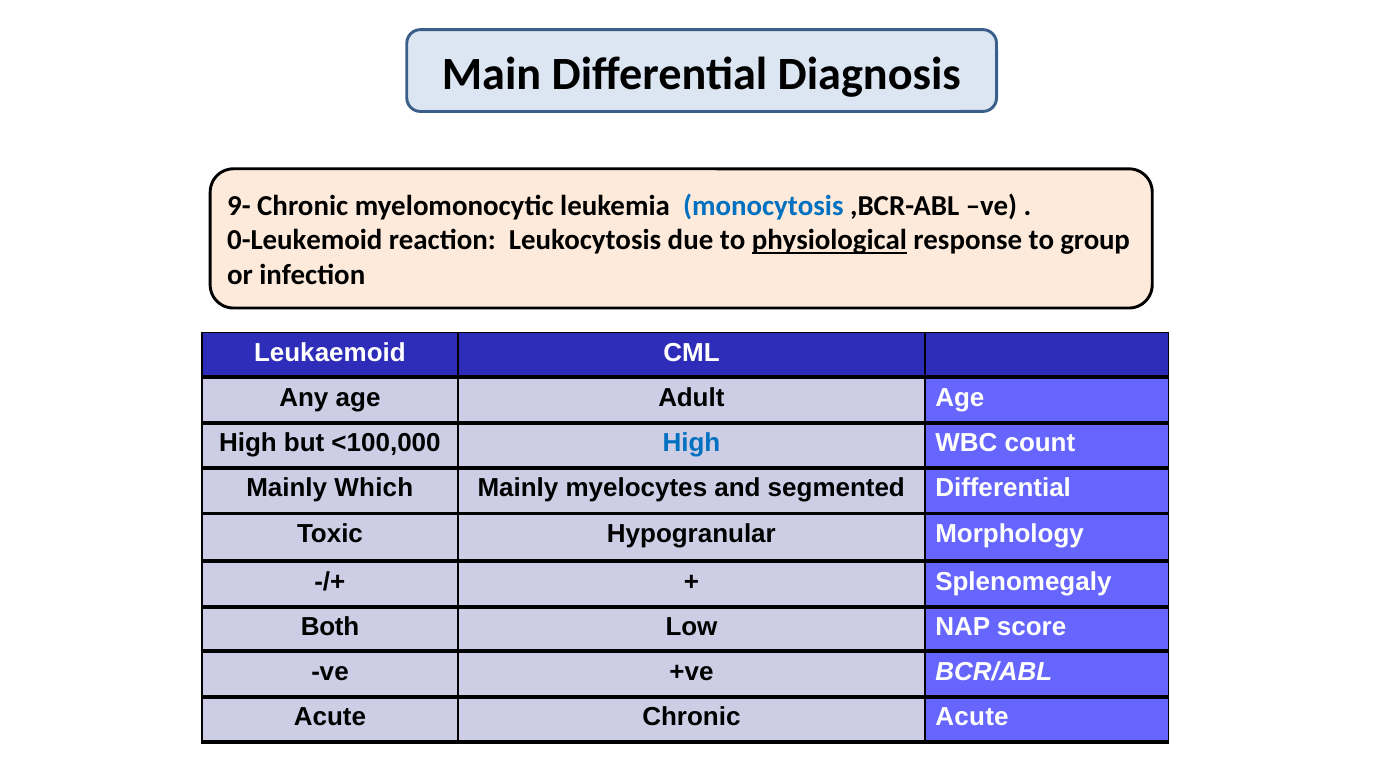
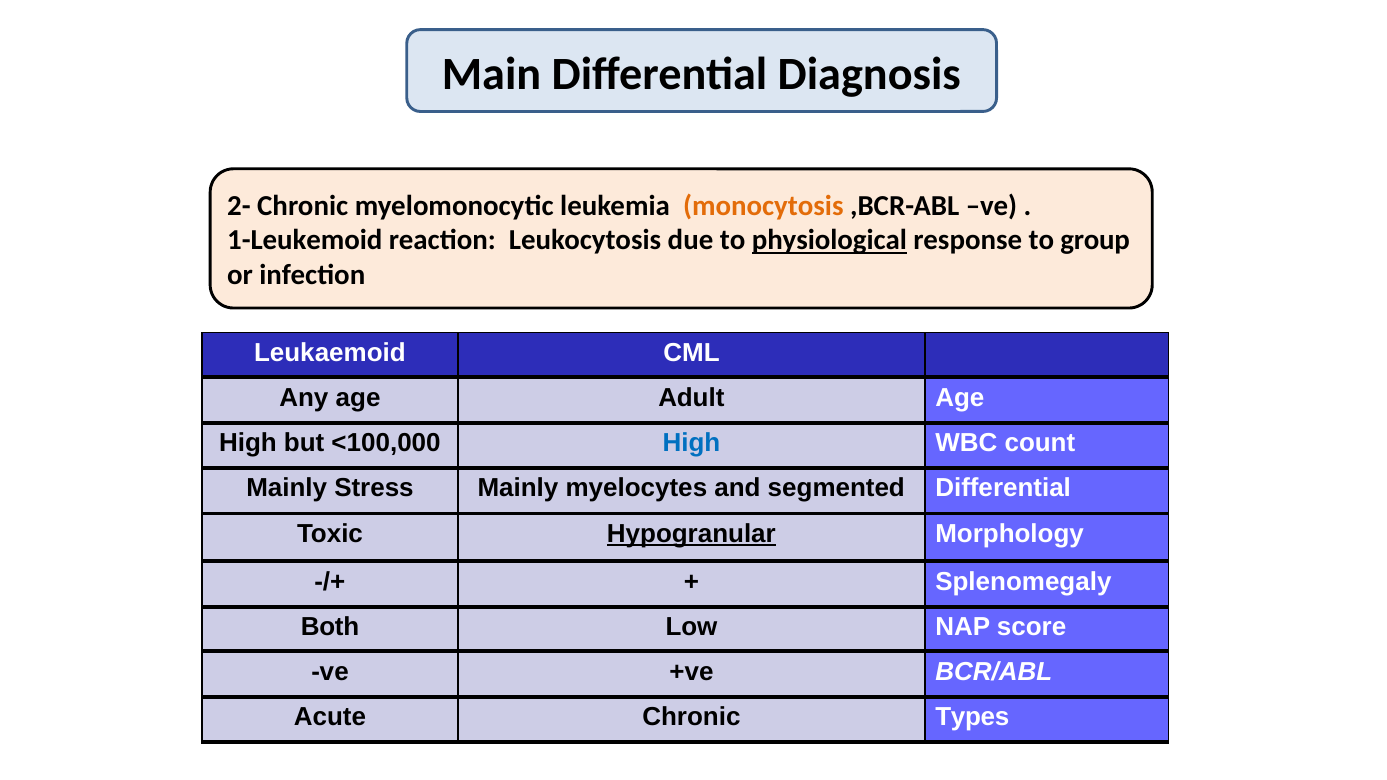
9-: 9- -> 2-
monocytosis colour: blue -> orange
0-Leukemoid: 0-Leukemoid -> 1-Leukemoid
Which: Which -> Stress
Hypogranular underline: none -> present
Chronic Acute: Acute -> Types
